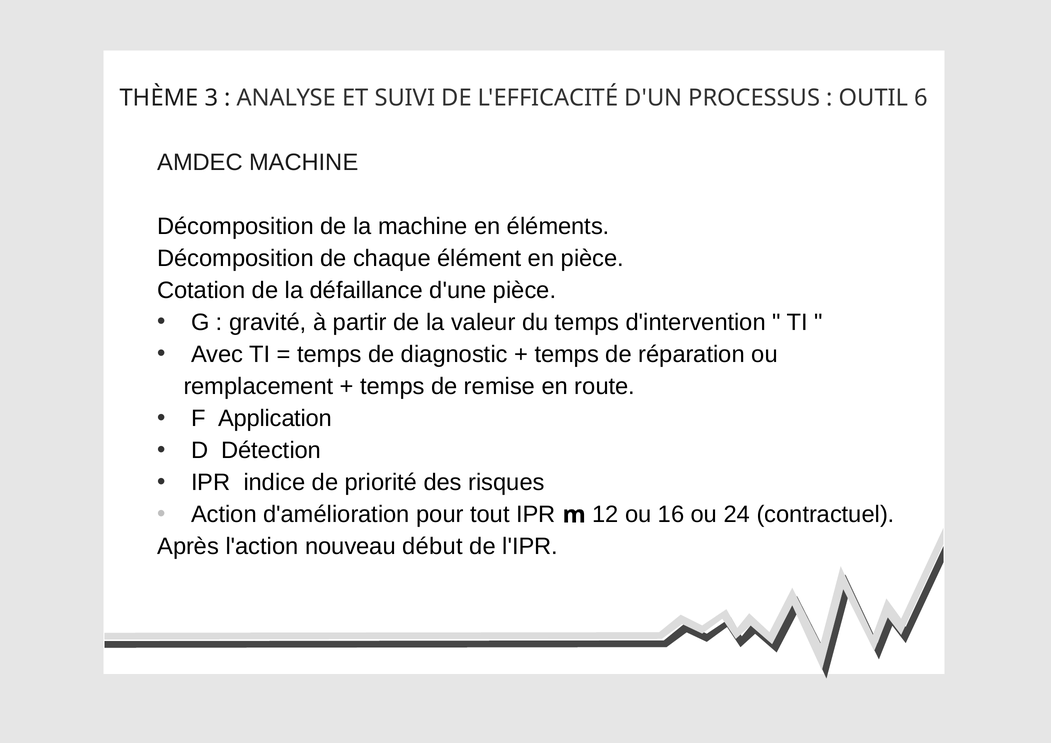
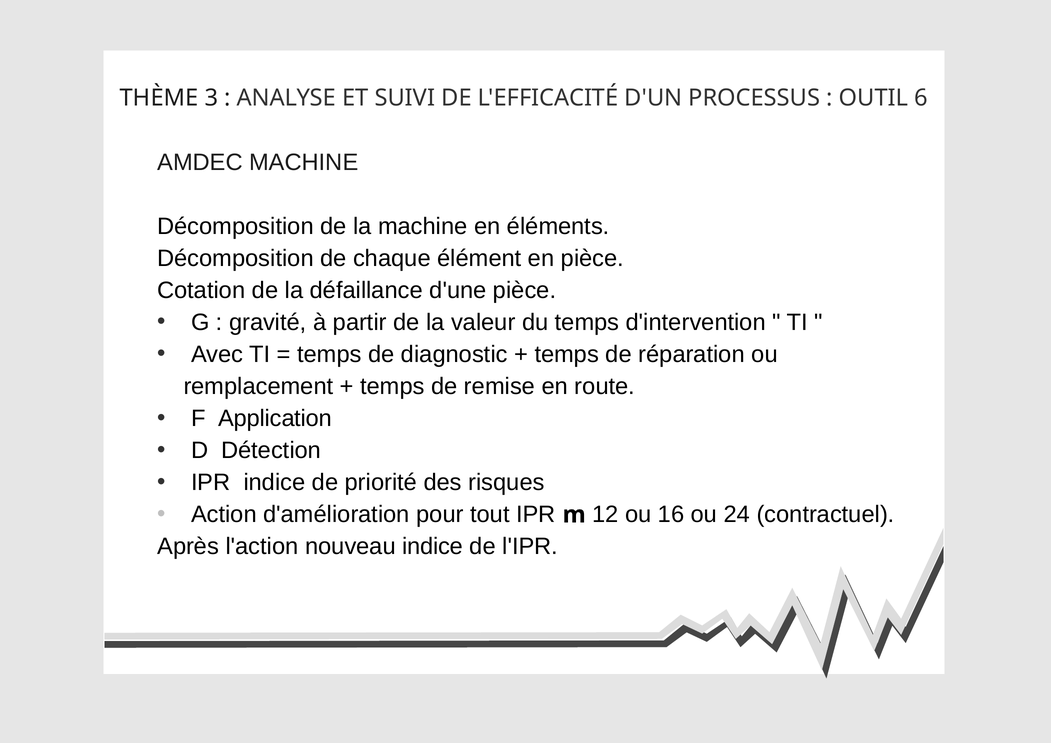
nouveau début: début -> indice
